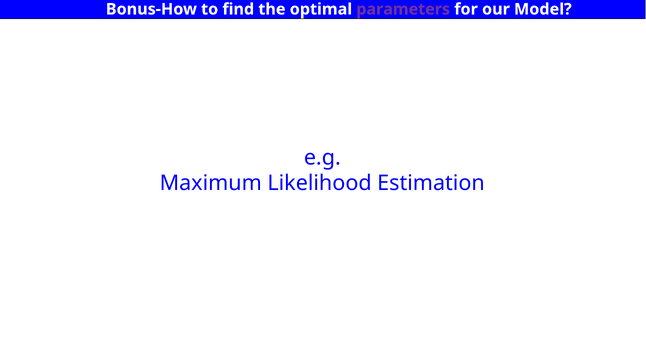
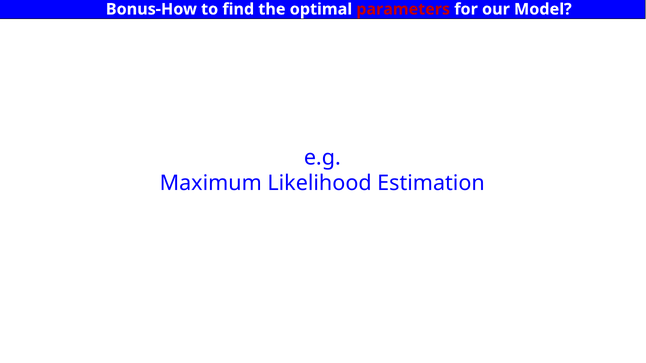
parameters colour: purple -> red
